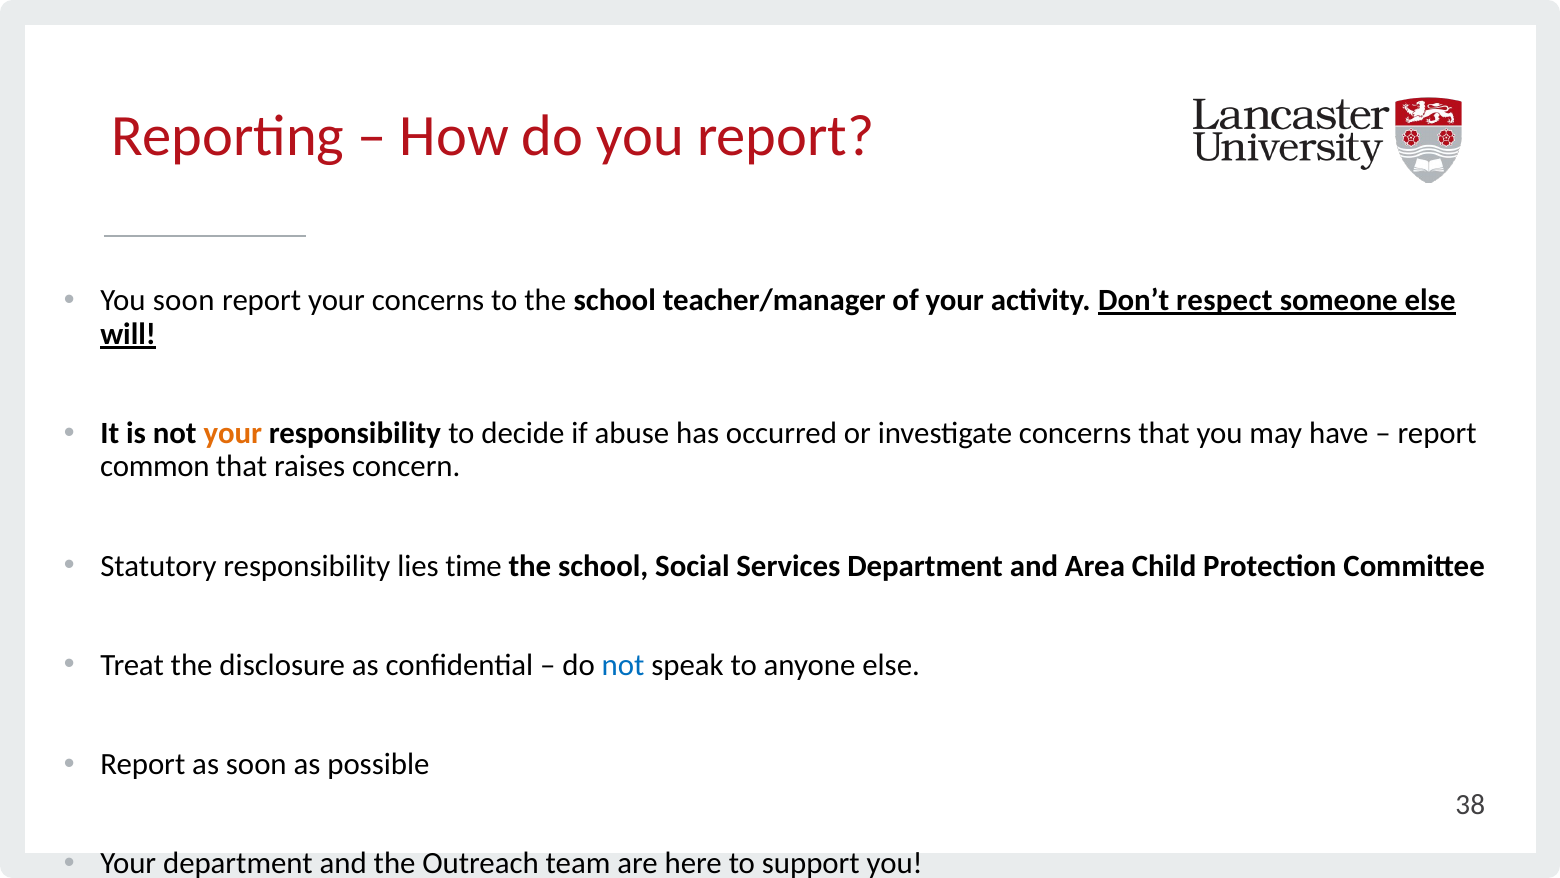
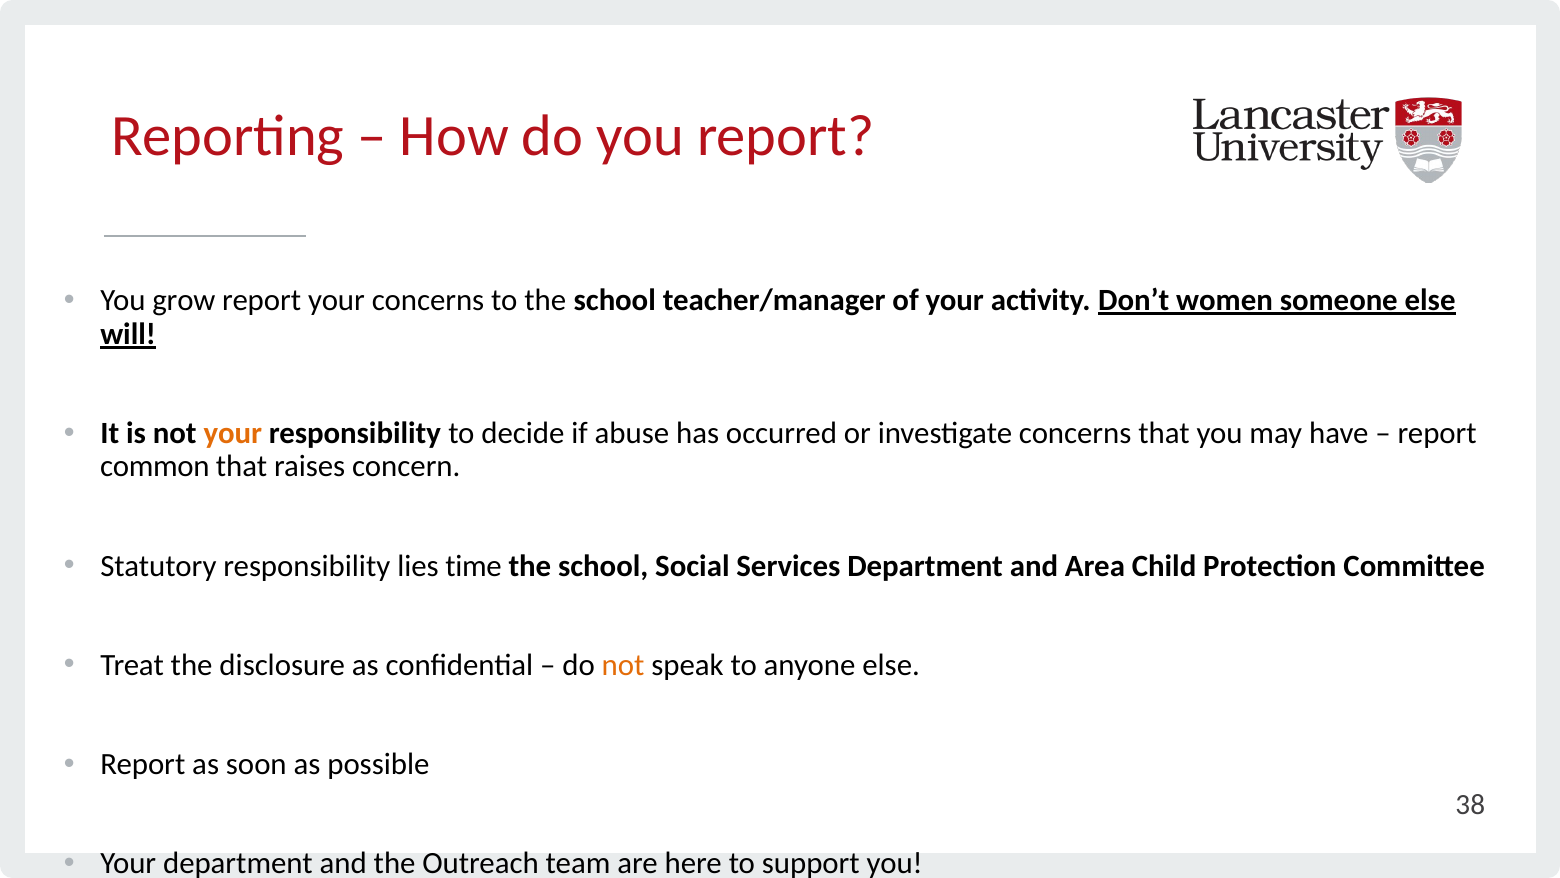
You soon: soon -> grow
respect: respect -> women
not at (623, 665) colour: blue -> orange
